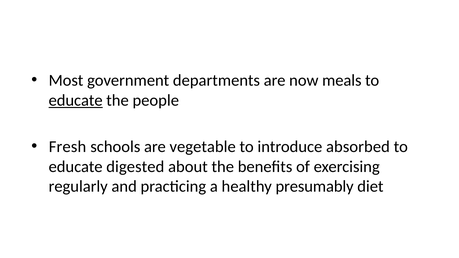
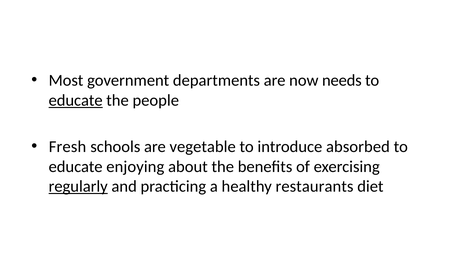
meals: meals -> needs
digested: digested -> enjoying
regularly underline: none -> present
presumably: presumably -> restaurants
